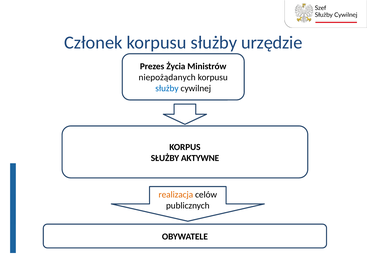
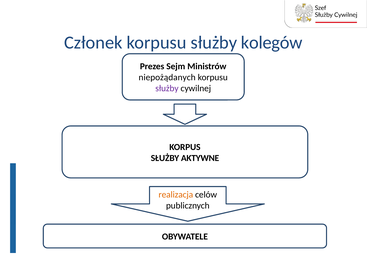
urzędzie: urzędzie -> kolegów
Życia: Życia -> Sejm
służby at (167, 89) colour: blue -> purple
